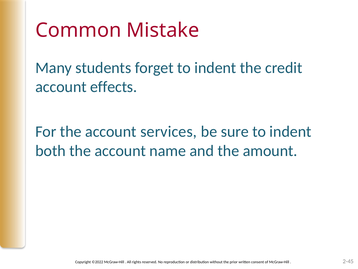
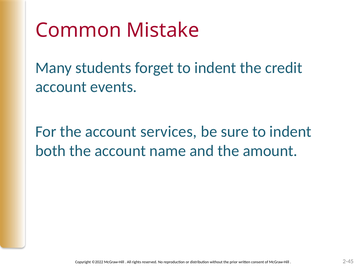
effects: effects -> events
